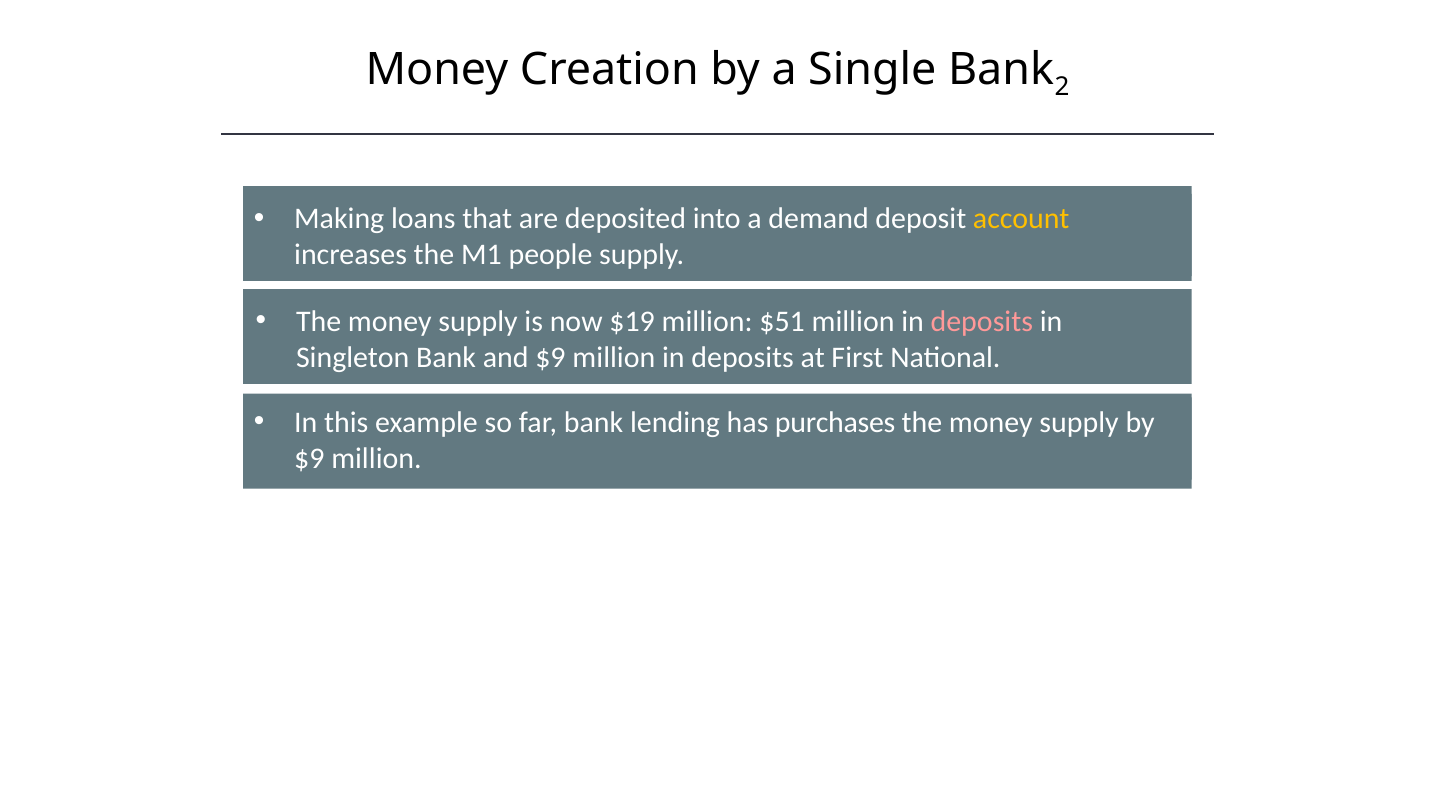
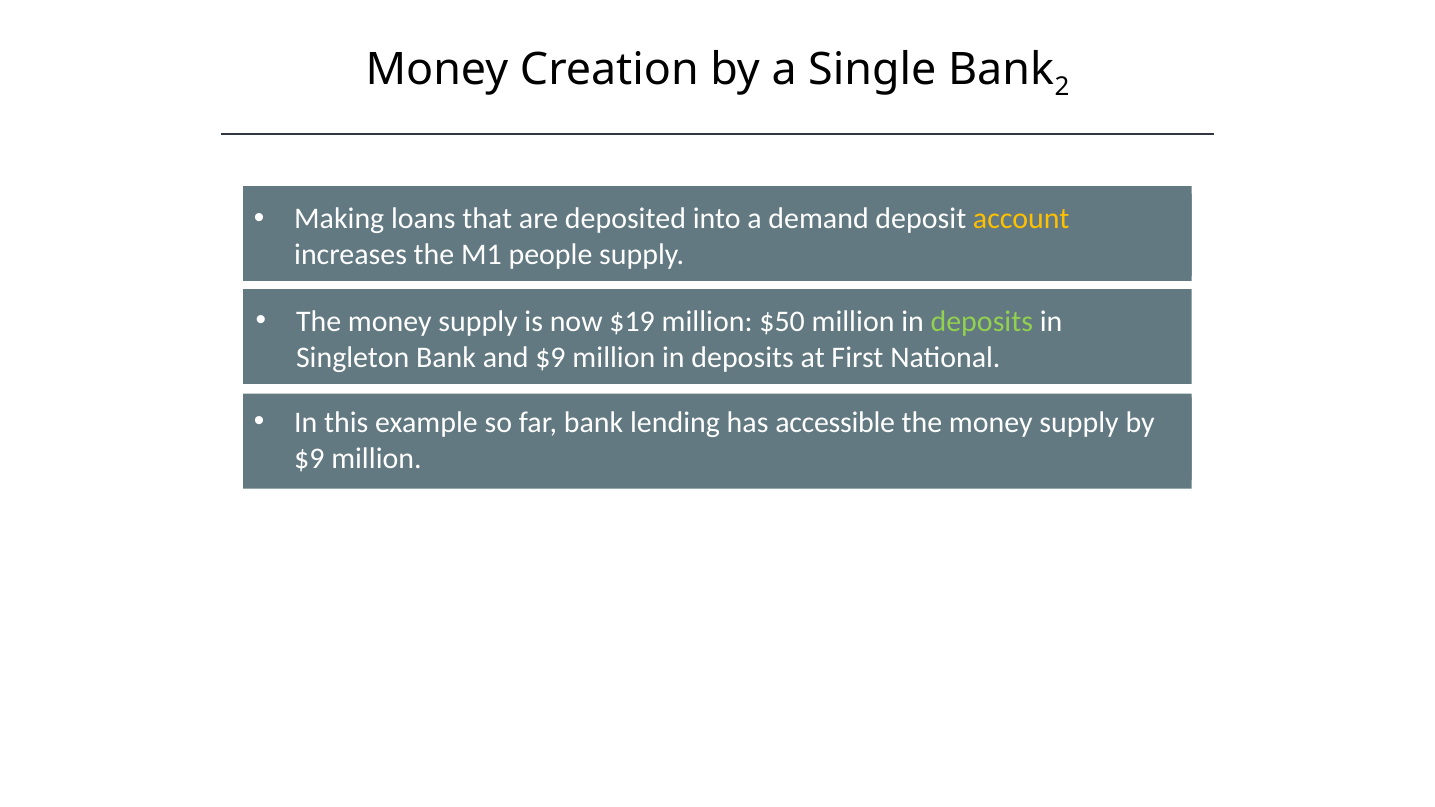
$51: $51 -> $50
deposits at (982, 321) colour: pink -> light green
purchases: purchases -> accessible
